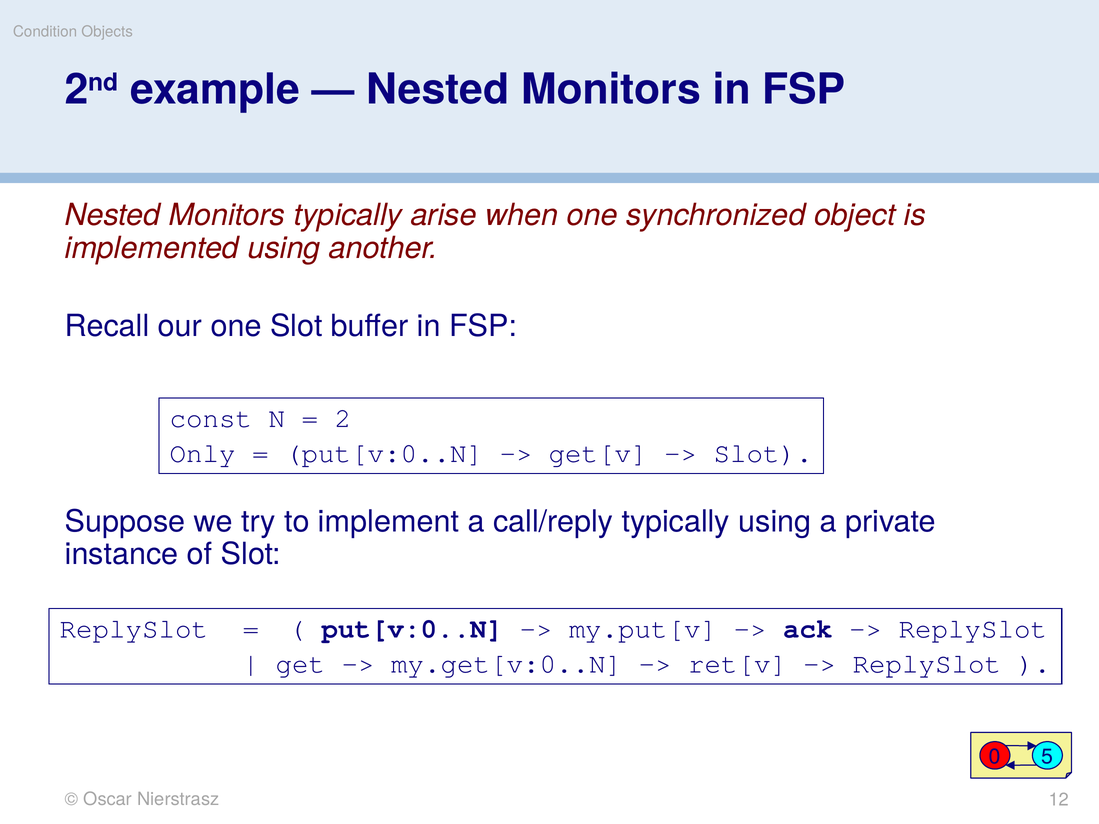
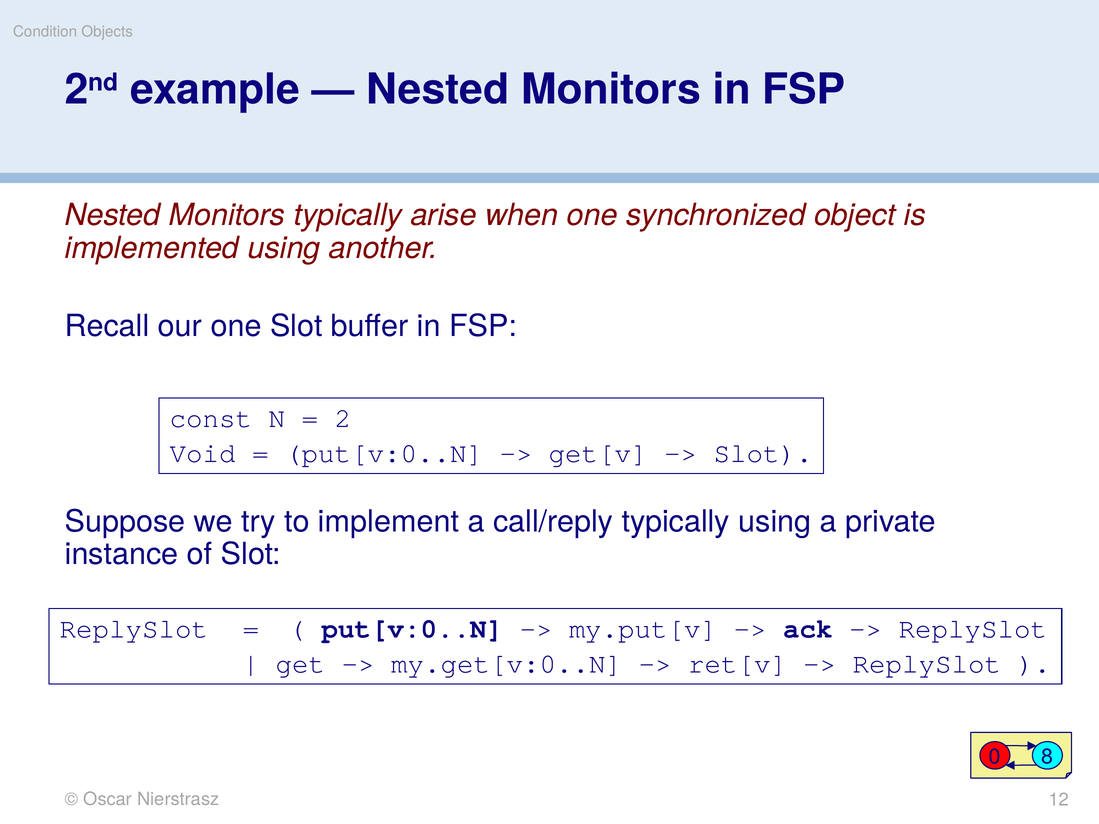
Only: Only -> Void
5: 5 -> 8
